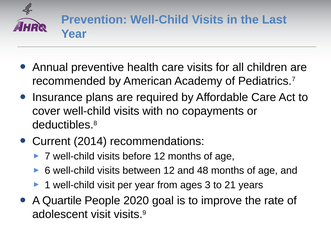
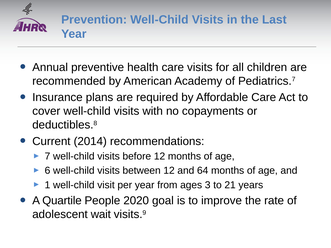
48: 48 -> 64
adolescent visit: visit -> wait
